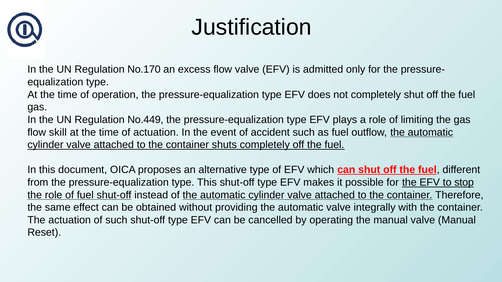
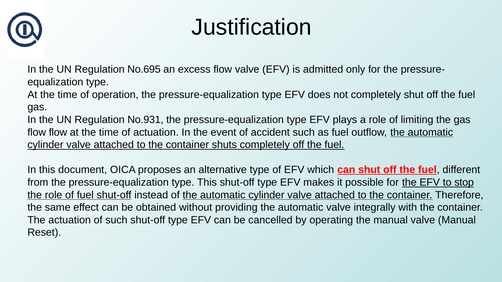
No.170: No.170 -> No.695
No.449: No.449 -> No.931
flow skill: skill -> flow
